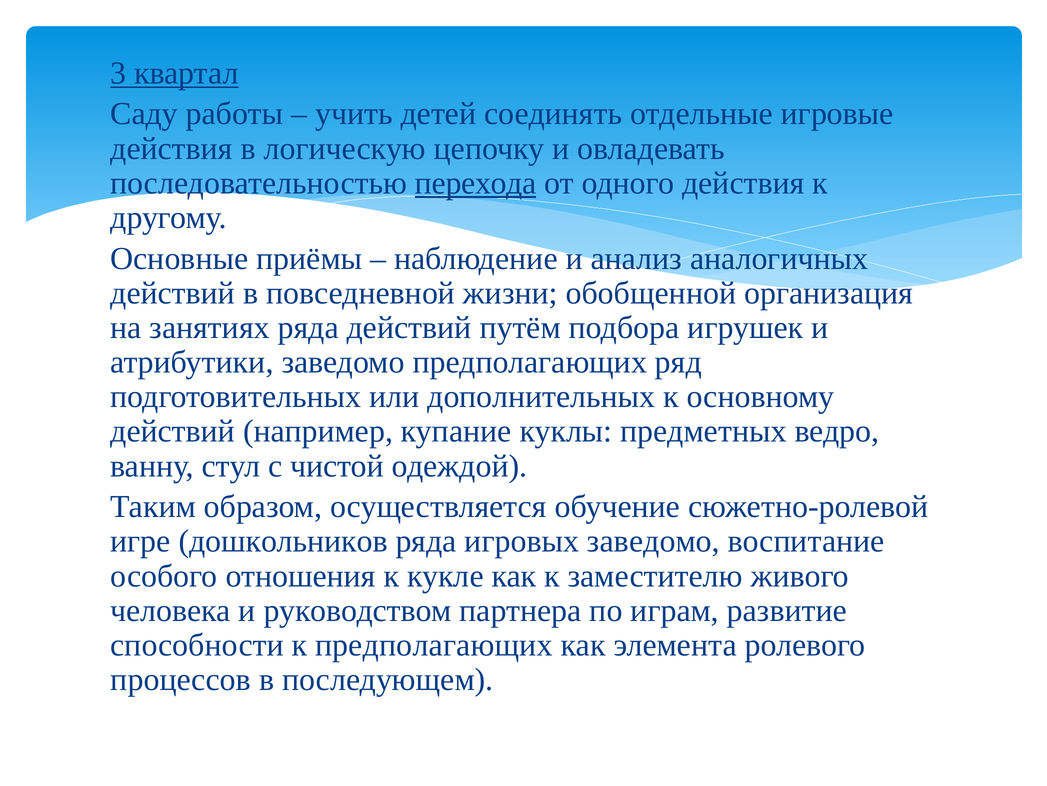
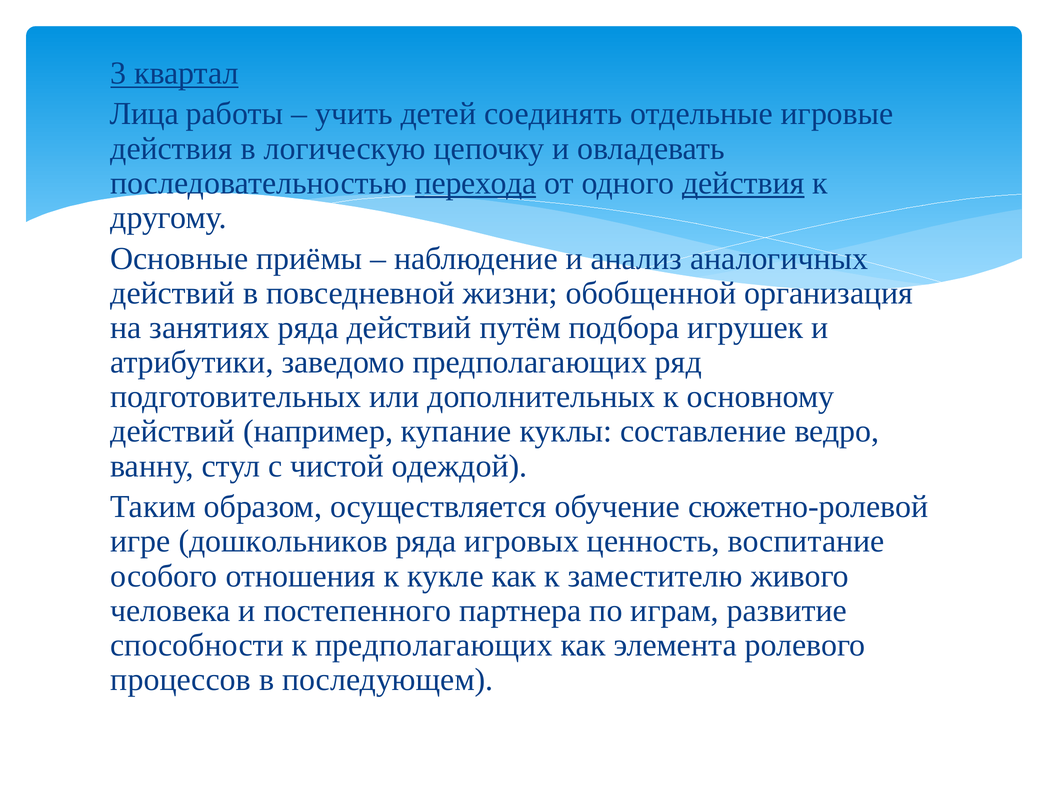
Саду: Саду -> Лица
действия at (743, 183) underline: none -> present
предметных: предметных -> составление
игровых заведомо: заведомо -> ценность
руководством: руководством -> постепенного
